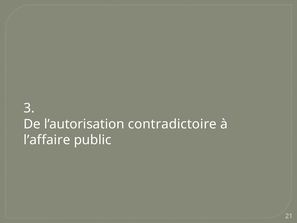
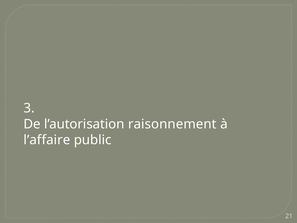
contradictoire: contradictoire -> raisonnement
